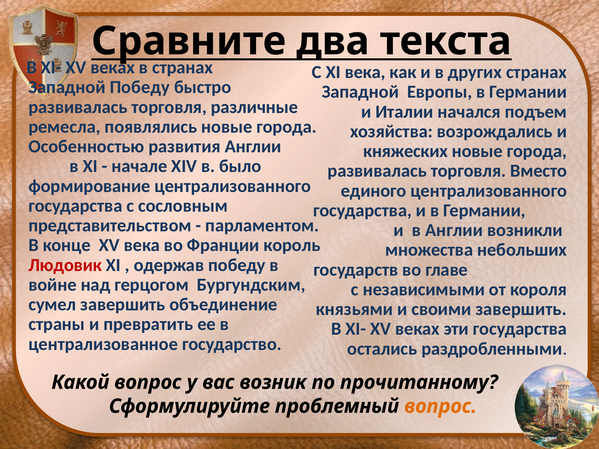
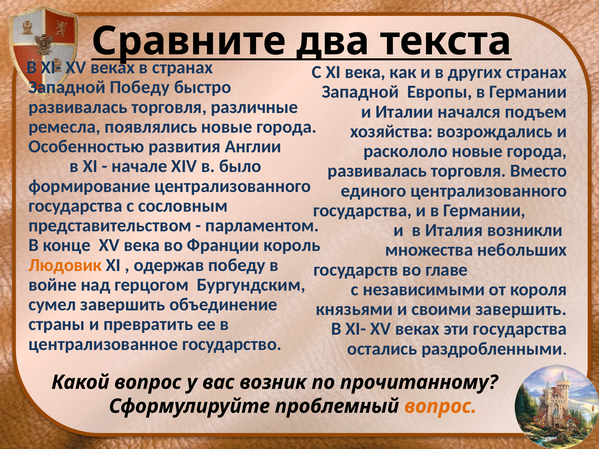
княжеских: княжеских -> раскололо
в Англии: Англии -> Италия
Людовик colour: red -> orange
